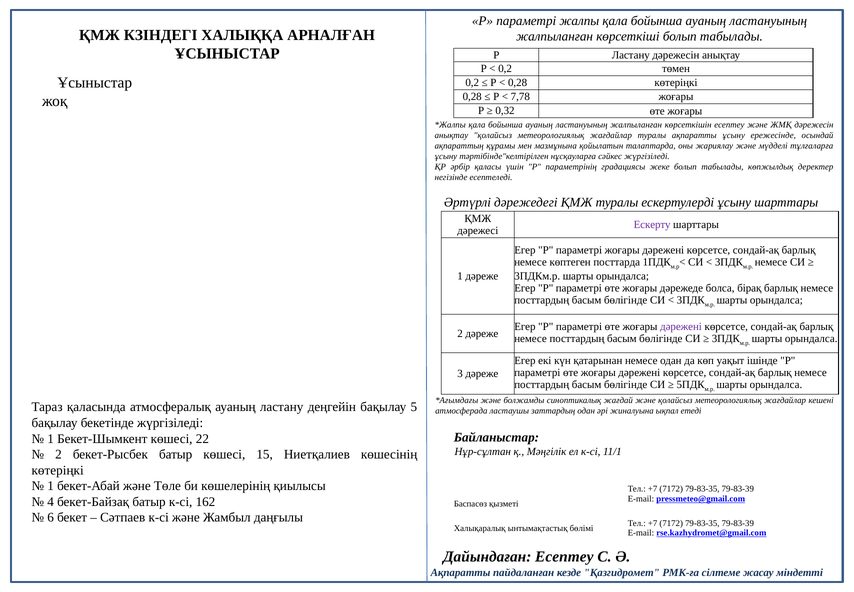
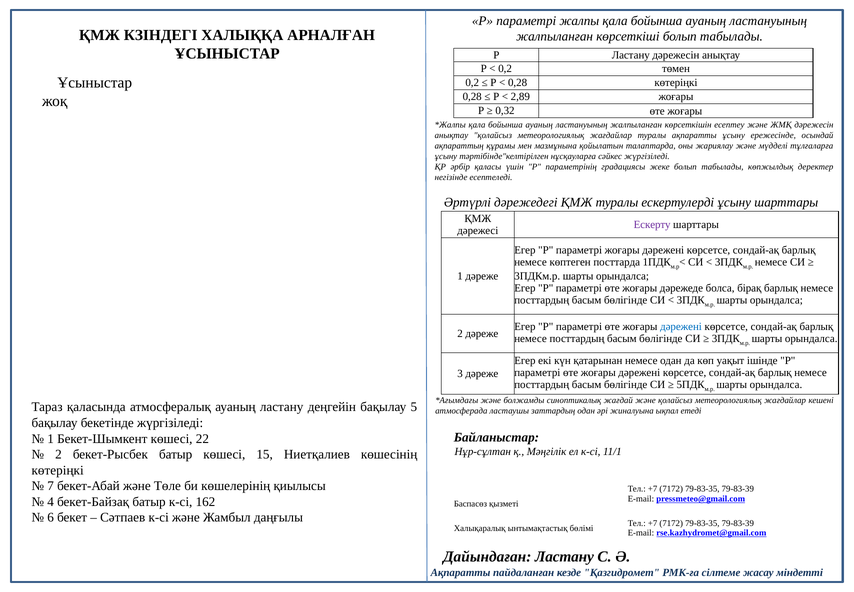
7,78: 7,78 -> 2,89
дәрежені at (681, 326) colour: purple -> blue
1 at (51, 485): 1 -> 7
Дайындаған Есептеу: Есептеу -> Ластану
